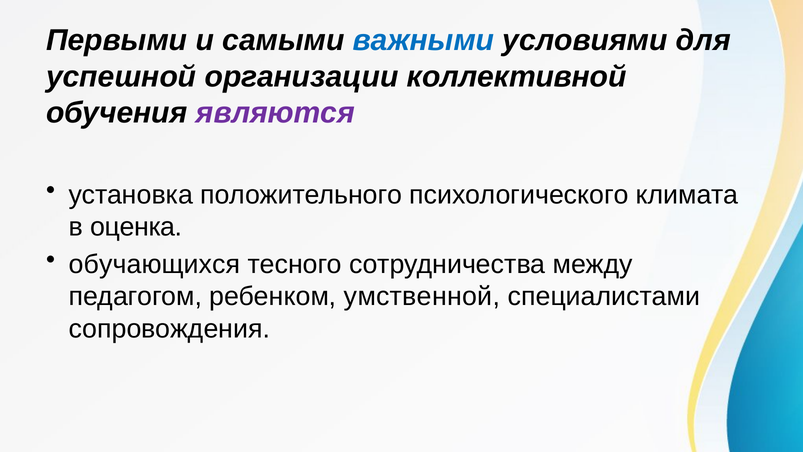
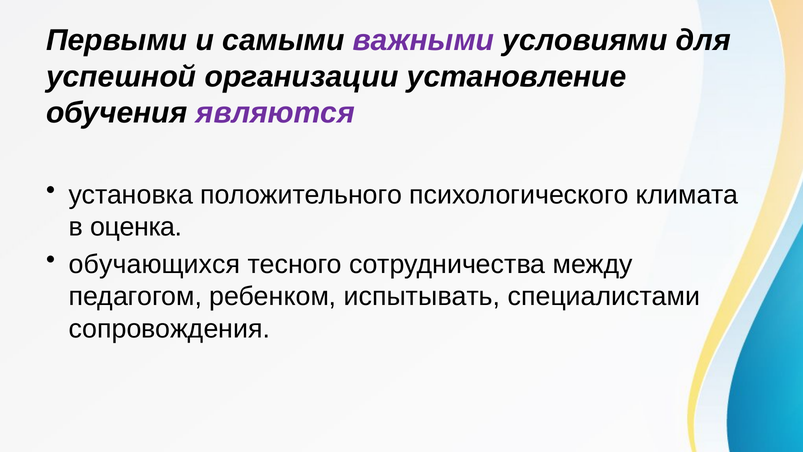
важными colour: blue -> purple
коллективной: коллективной -> установление
умственной: умственной -> испытывать
